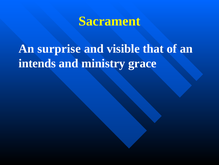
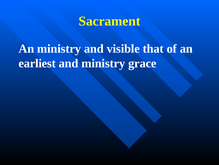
An surprise: surprise -> ministry
intends: intends -> earliest
